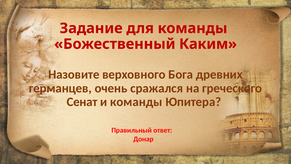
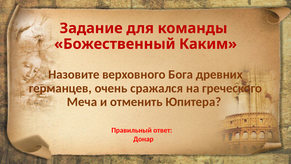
Сенат: Сенат -> Меча
и команды: команды -> отменить
